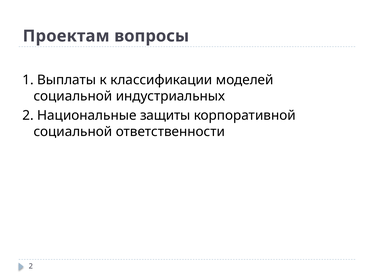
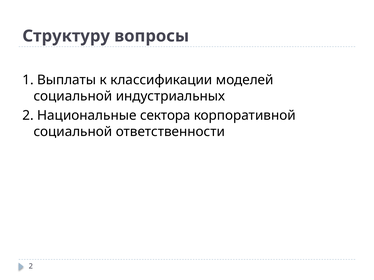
Проектам: Проектам -> Структуру
защиты: защиты -> сектора
